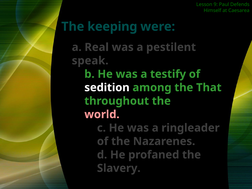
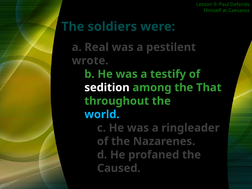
keeping: keeping -> soldiers
speak: speak -> wrote
world colour: pink -> light blue
Slavery: Slavery -> Caused
